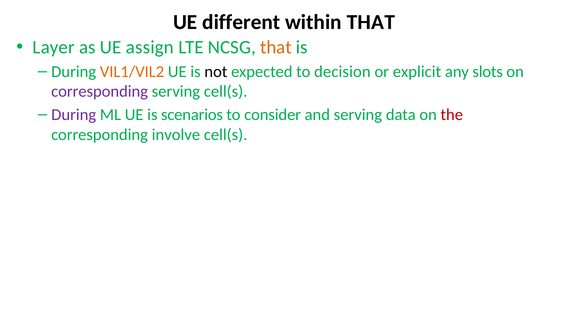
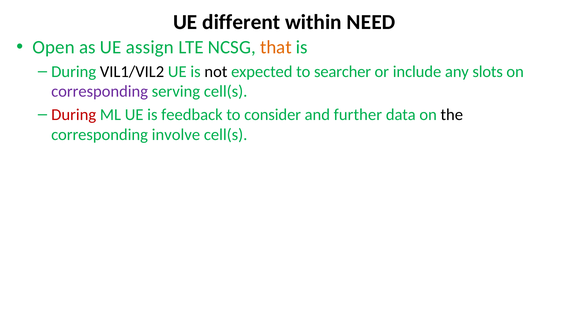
within THAT: THAT -> NEED
Layer: Layer -> Open
VIL1/VIL2 colour: orange -> black
decision: decision -> searcher
explicit: explicit -> include
During at (74, 115) colour: purple -> red
scenarios: scenarios -> feedback
and serving: serving -> further
the colour: red -> black
